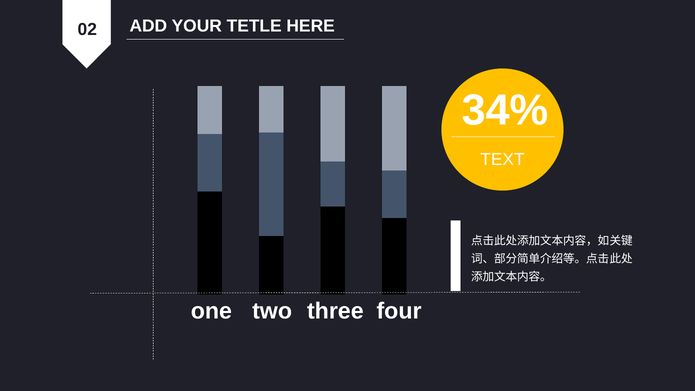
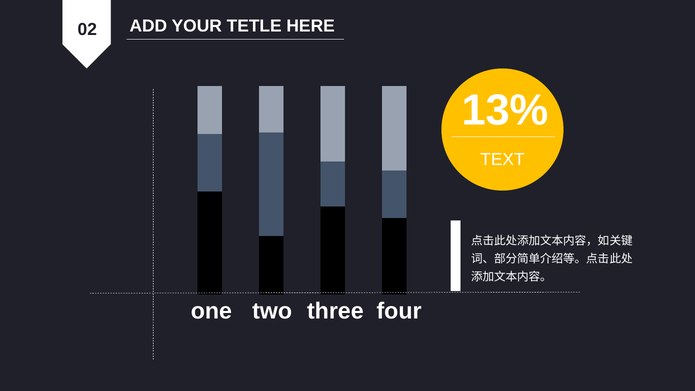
34%: 34% -> 13%
